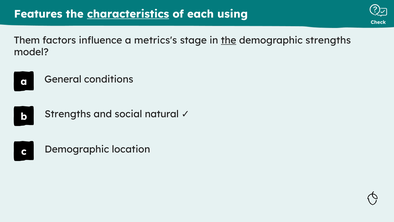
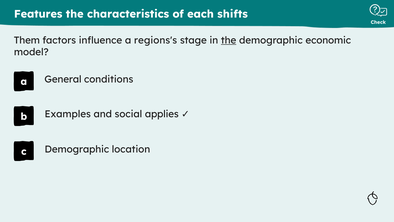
characteristics underline: present -> none
using: using -> shifts
metrics's: metrics's -> regions's
demographic strengths: strengths -> economic
Strengths at (68, 114): Strengths -> Examples
natural: natural -> applies
